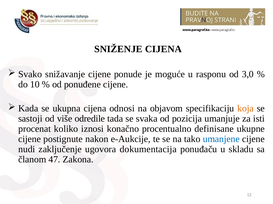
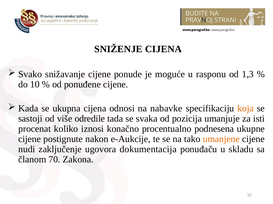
3,0: 3,0 -> 1,3
objavom: objavom -> nabavke
definisane: definisane -> podnesena
umanjene colour: blue -> orange
47: 47 -> 70
